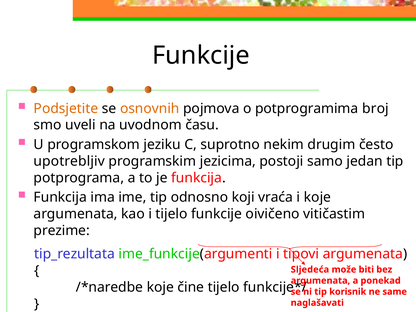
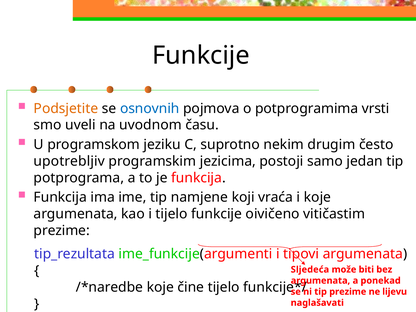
osnovnih colour: orange -> blue
broj: broj -> vrsti
odnosno: odnosno -> namjene
tip korisnik: korisnik -> prezime
same: same -> lijevu
